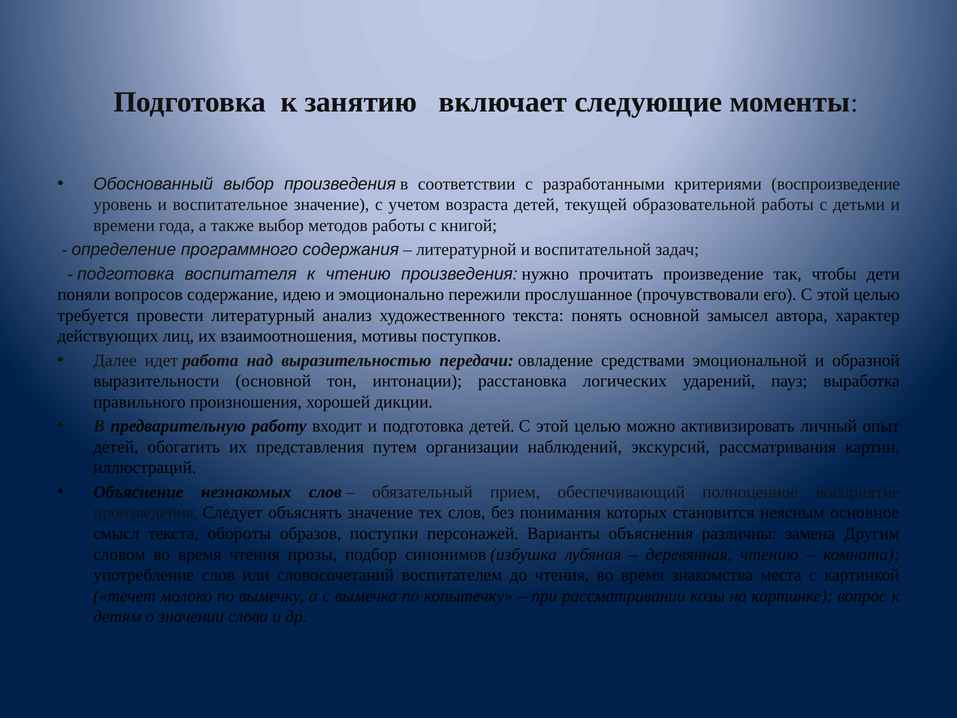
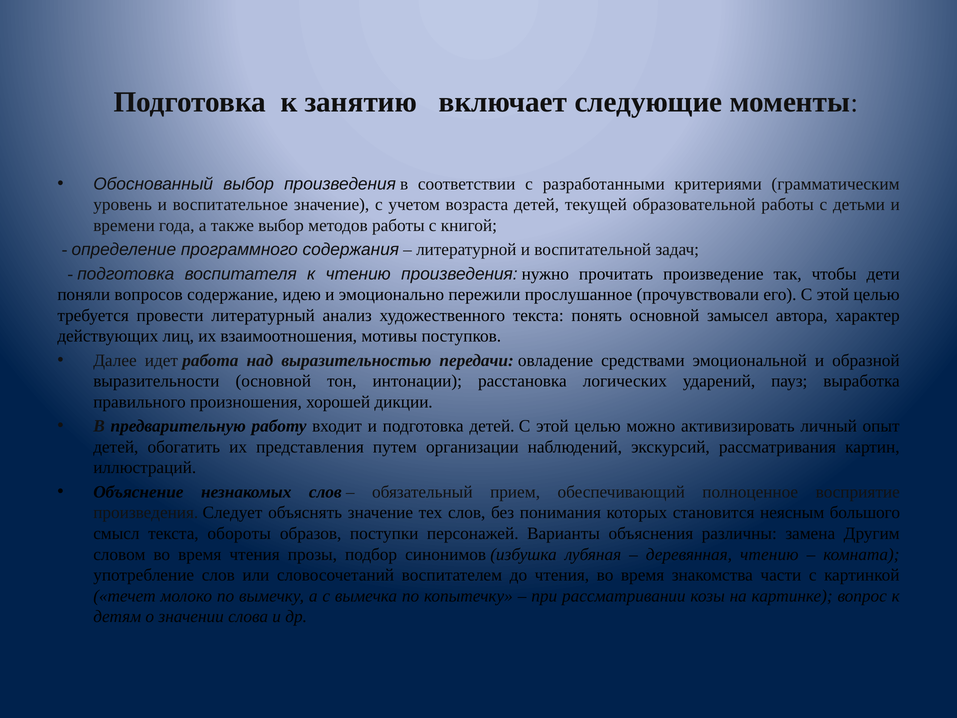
воспроизведение: воспроизведение -> грамматическим
основное: основное -> большого
места: места -> части
